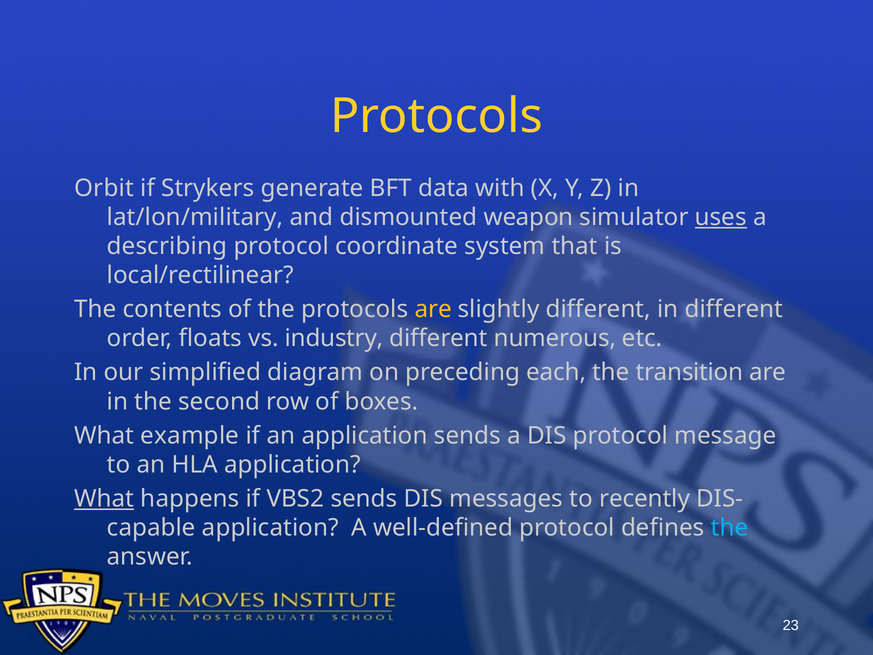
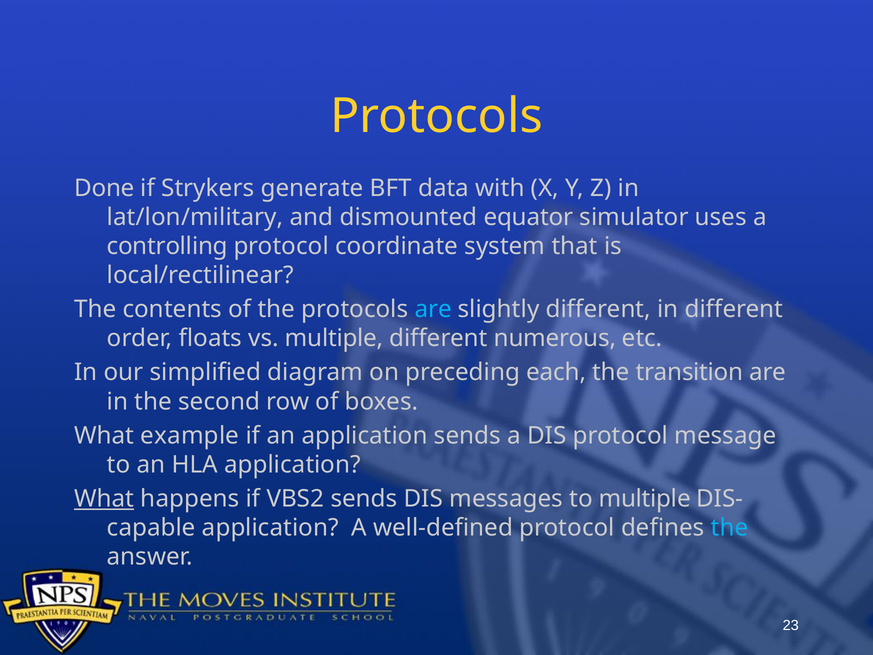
Orbit: Orbit -> Done
weapon: weapon -> equator
uses underline: present -> none
describing: describing -> controlling
are at (433, 309) colour: yellow -> light blue
vs industry: industry -> multiple
to recently: recently -> multiple
